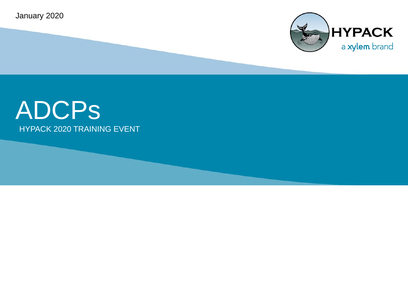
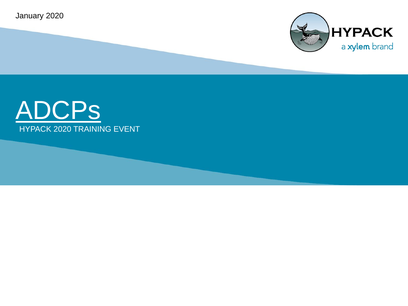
ADCPs underline: none -> present
